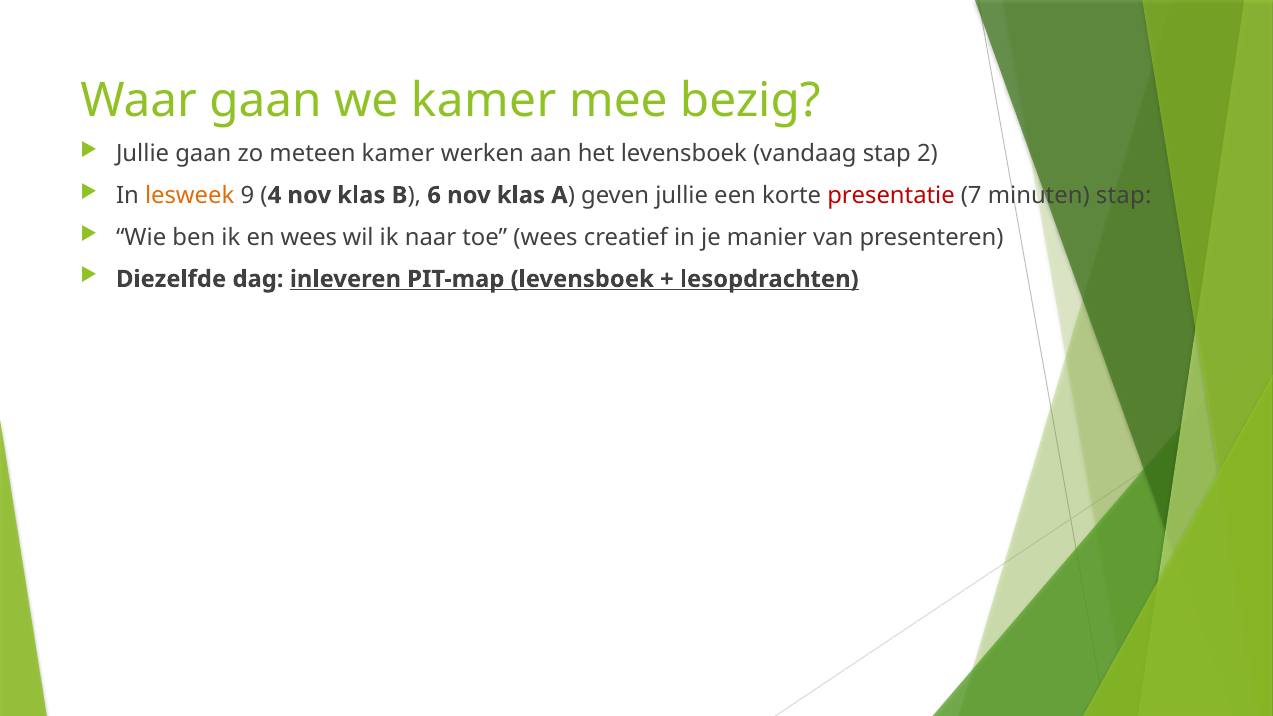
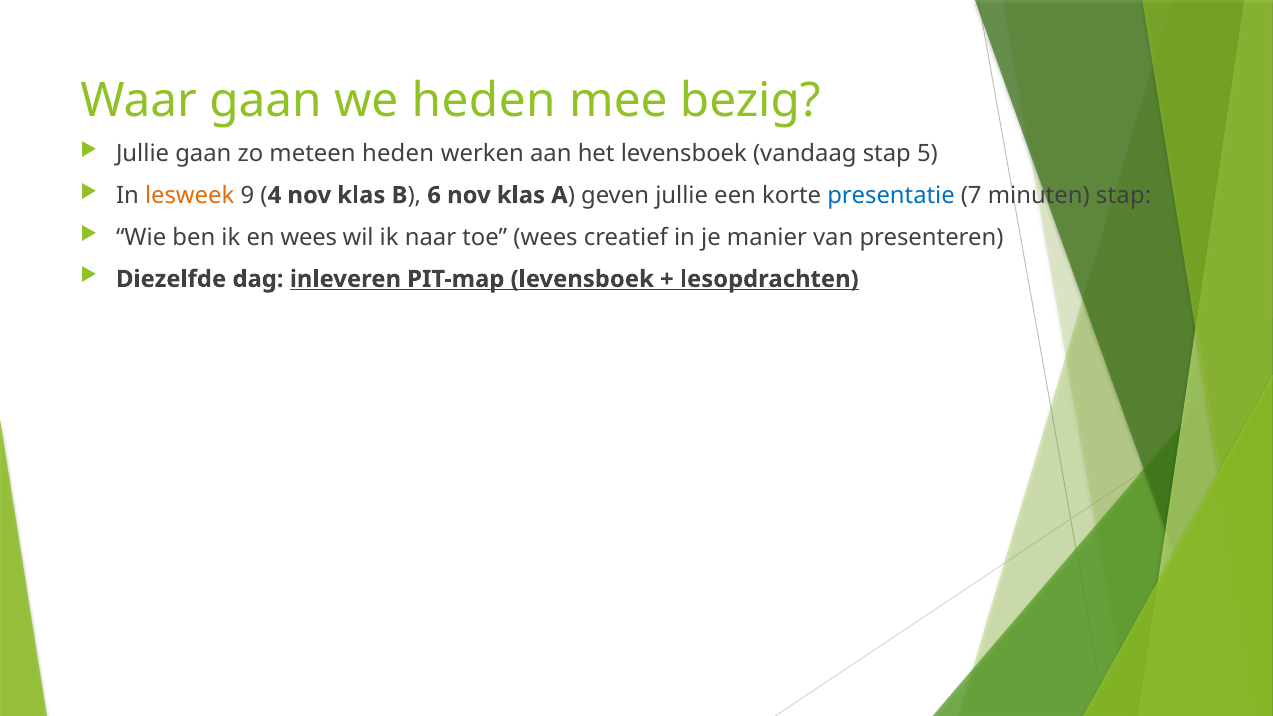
we kamer: kamer -> heden
meteen kamer: kamer -> heden
2: 2 -> 5
presentatie colour: red -> blue
